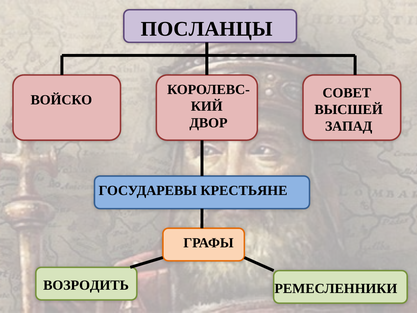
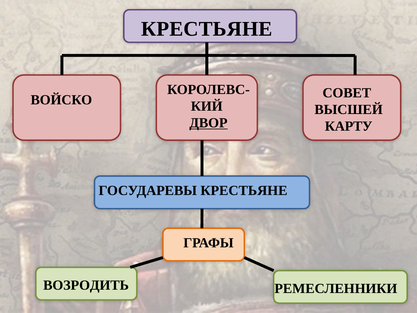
ПОСЛАНЦЫ at (207, 29): ПОСЛАНЦЫ -> КРЕСТЬЯНЕ
ДВОР underline: none -> present
ЗАПАД: ЗАПАД -> КАРТУ
